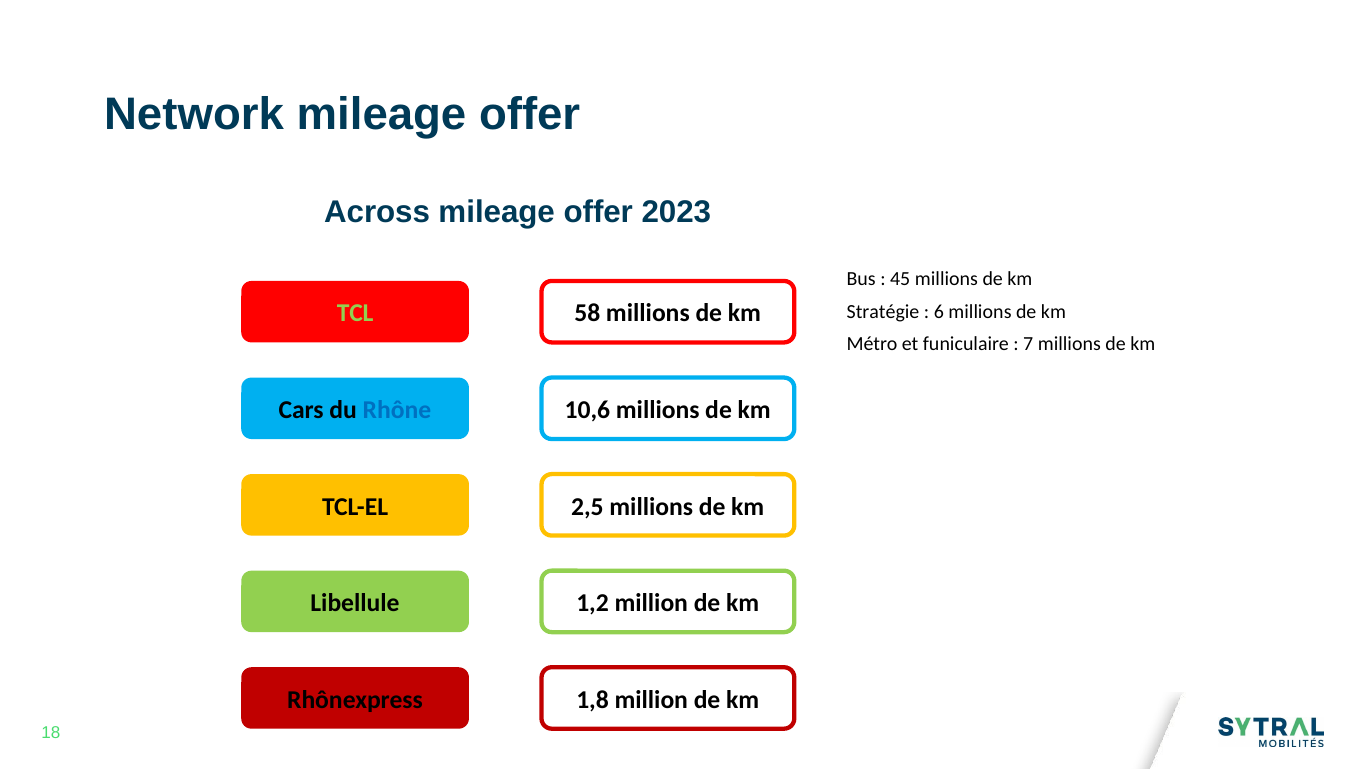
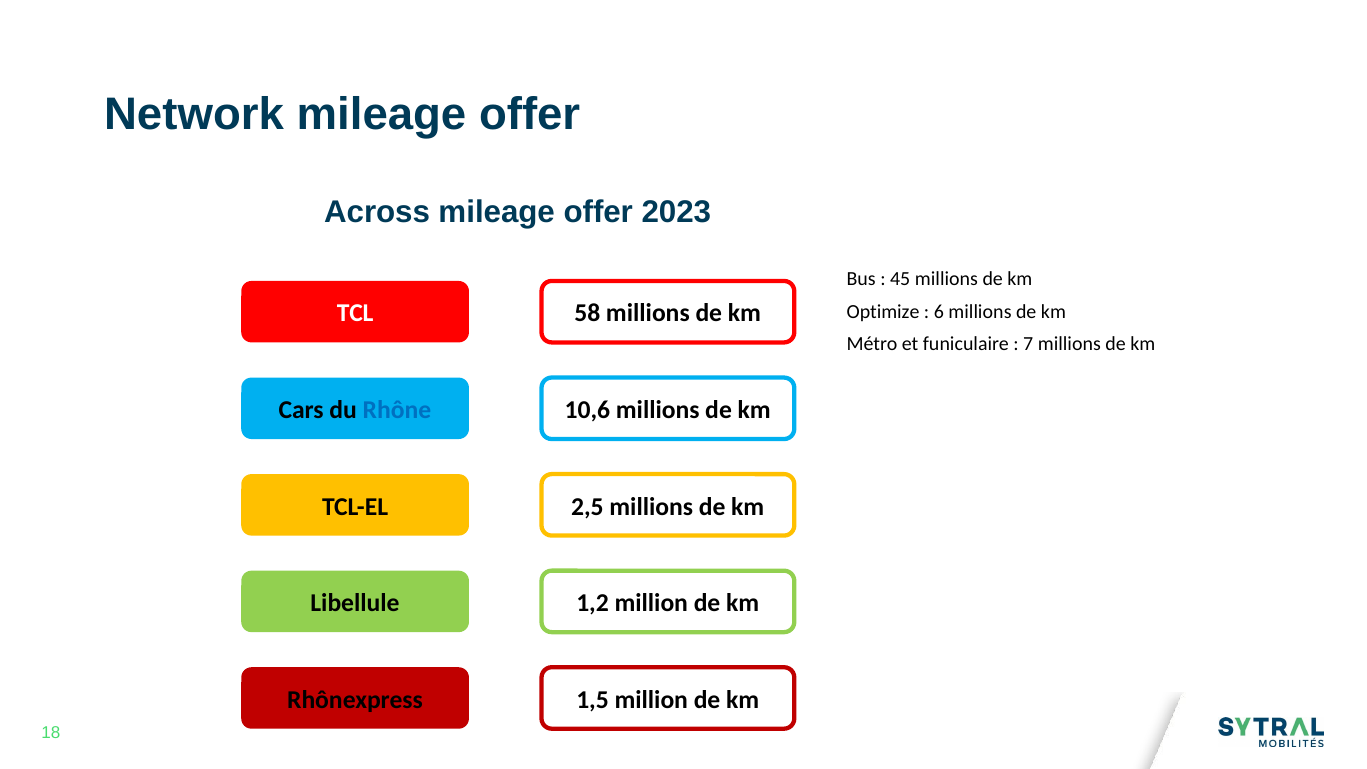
TCL colour: light green -> white
Stratégie: Stratégie -> Optimize
1,8: 1,8 -> 1,5
